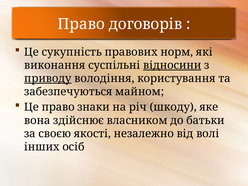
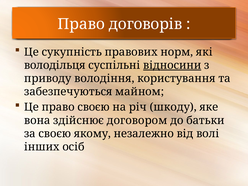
виконання: виконання -> володільця
приводу underline: present -> none
право знаки: знаки -> своєю
власником: власником -> договором
якості: якості -> якому
